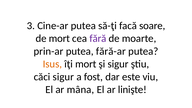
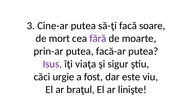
fără-ar: fără-ar -> facă-ar
Isus colour: orange -> purple
îţi mort: mort -> viaţa
căci sigur: sigur -> urgie
mâna: mâna -> braţul
